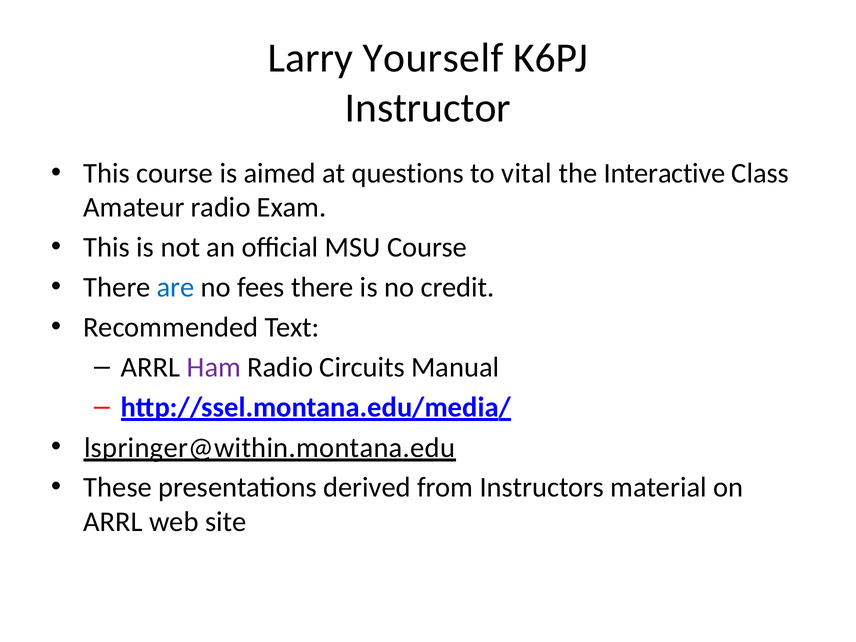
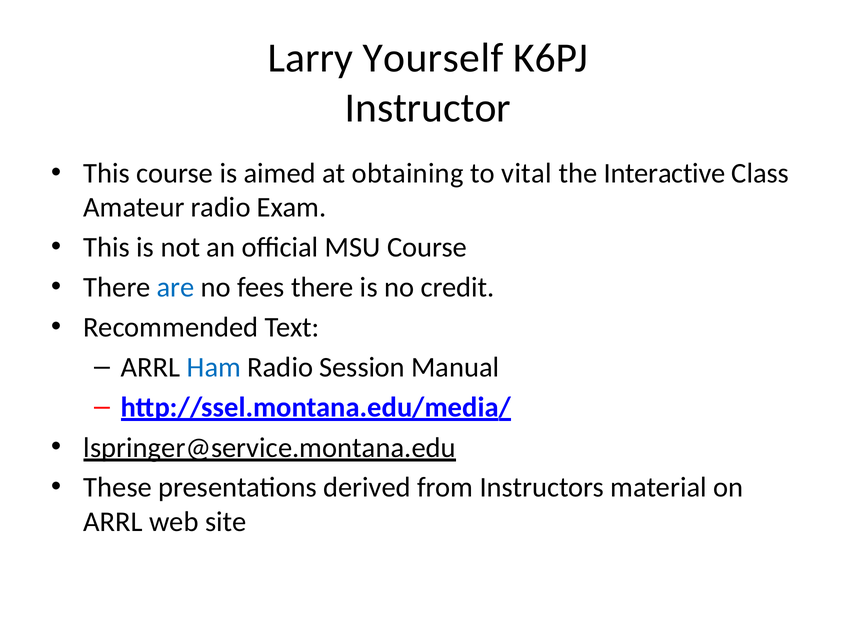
questions: questions -> obtaining
Ham colour: purple -> blue
Circuits: Circuits -> Session
lspringer@within.montana.edu: lspringer@within.montana.edu -> lspringer@service.montana.edu
